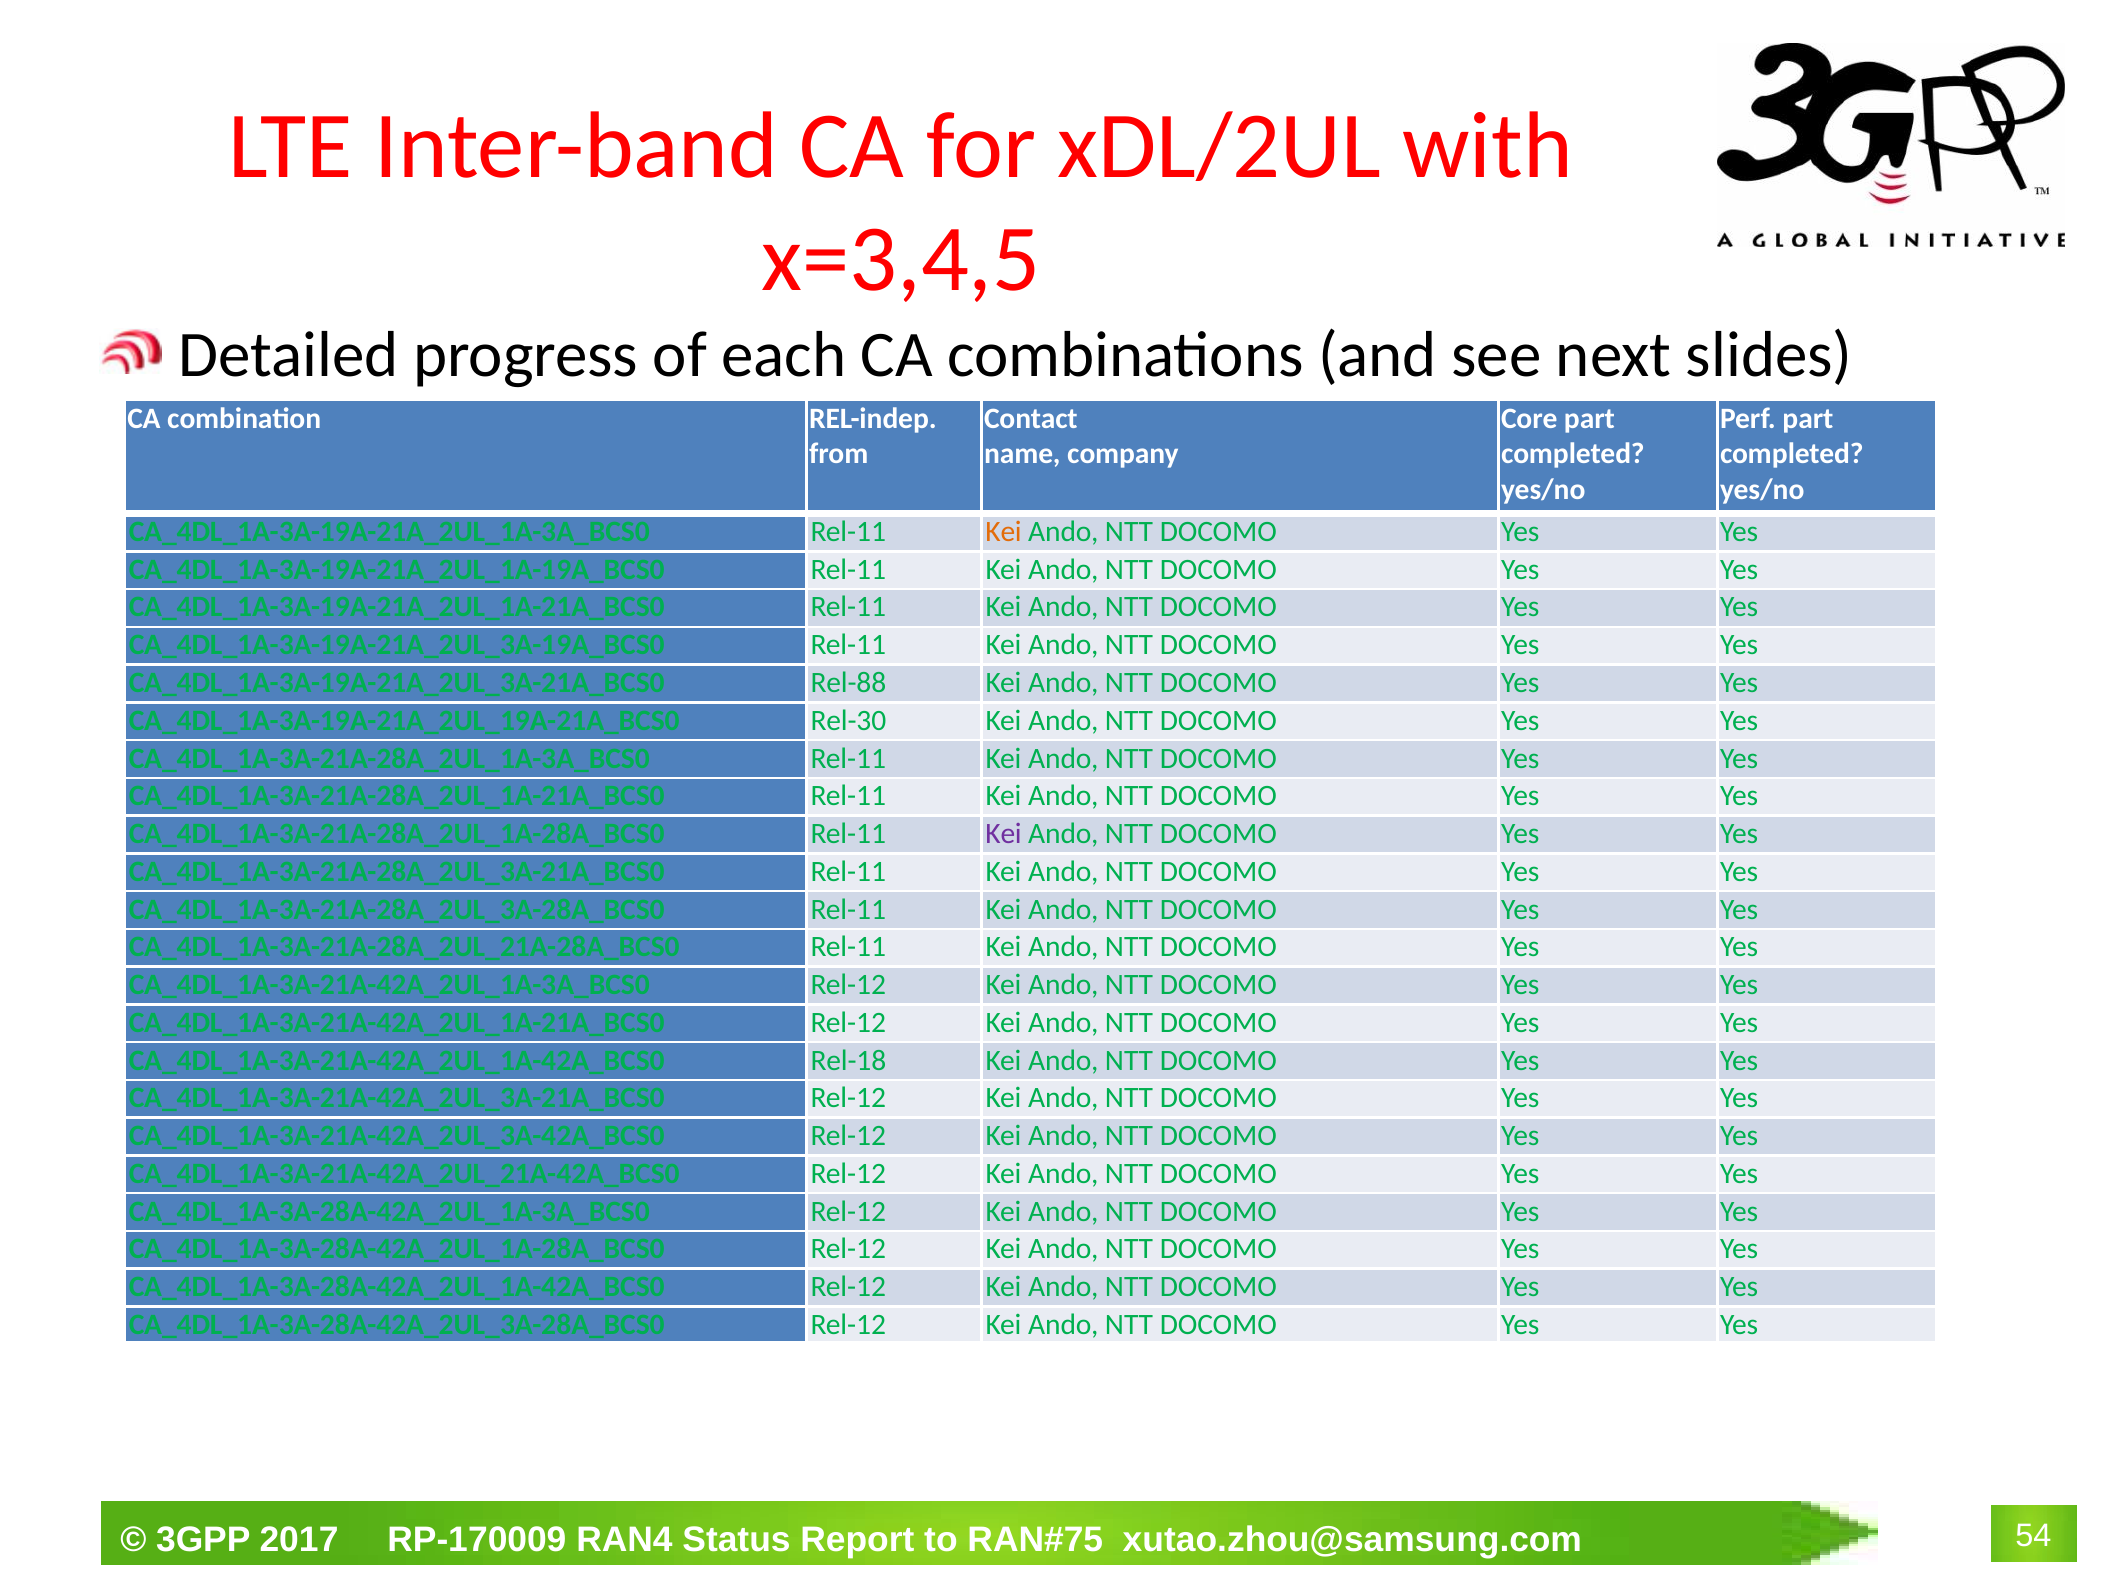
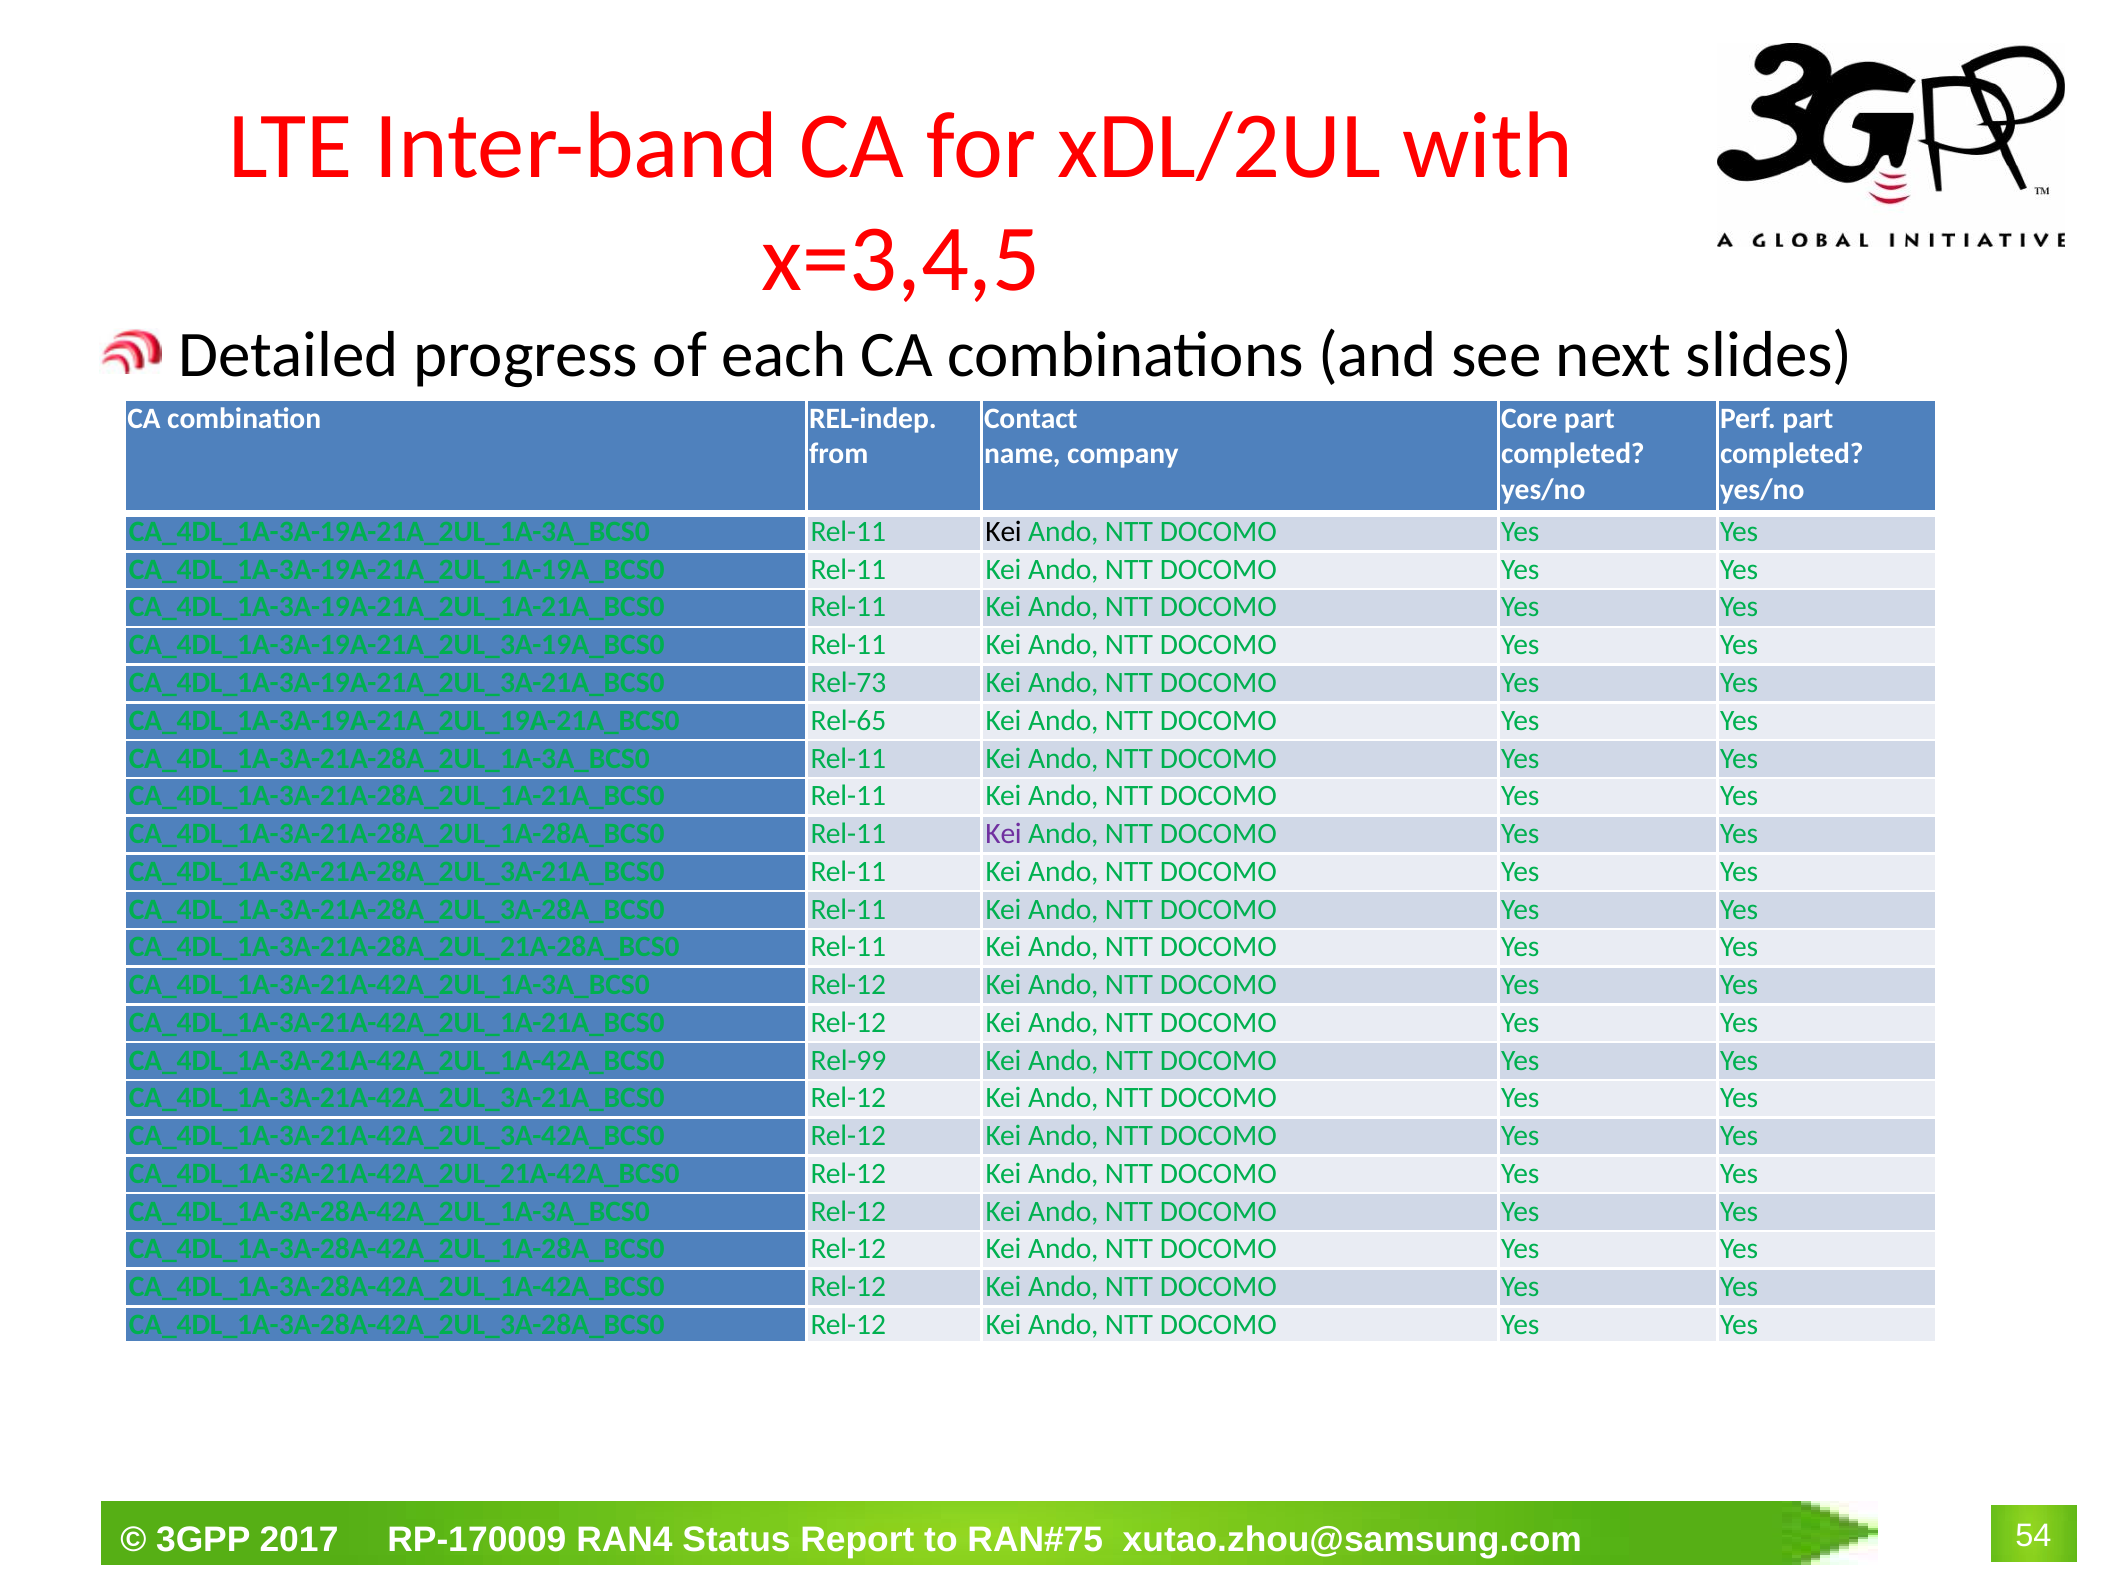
Kei at (1004, 532) colour: orange -> black
Rel-88: Rel-88 -> Rel-73
Rel-30: Rel-30 -> Rel-65
Rel-18: Rel-18 -> Rel-99
